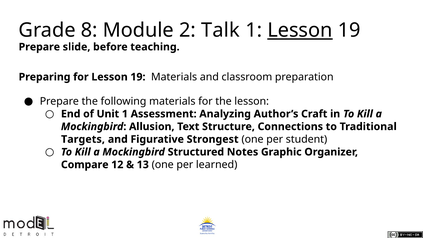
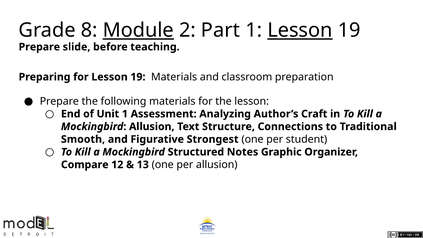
Module underline: none -> present
Talk: Talk -> Part
Targets: Targets -> Smooth
per learned: learned -> allusion
